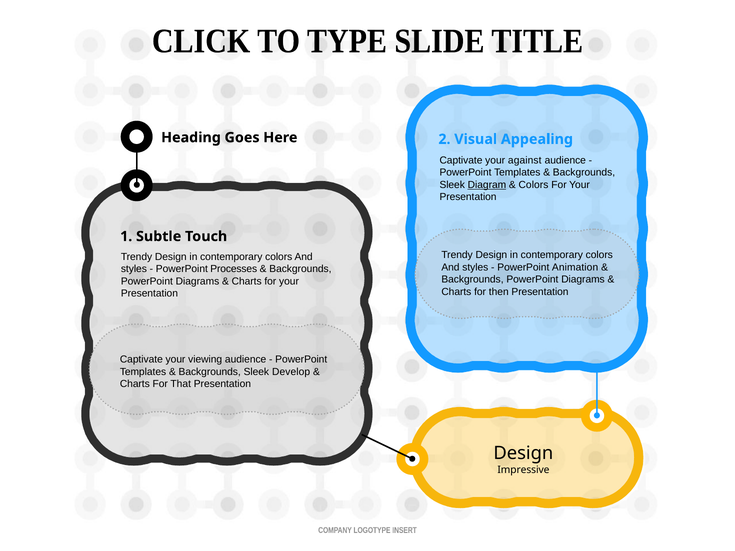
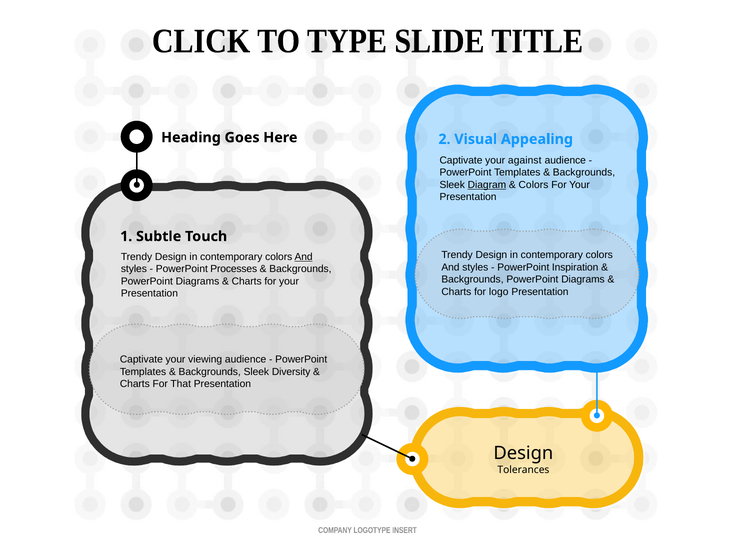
And at (304, 257) underline: none -> present
Animation: Animation -> Inspiration
then: then -> logo
Develop: Develop -> Diversity
Impressive: Impressive -> Tolerances
